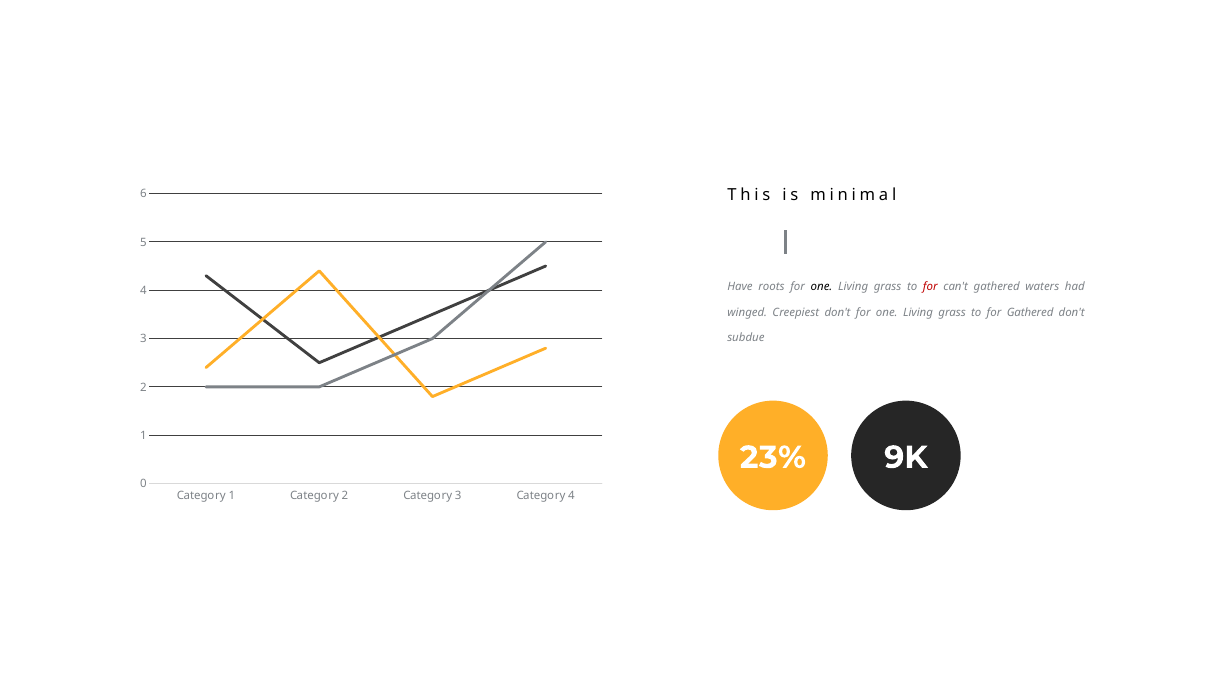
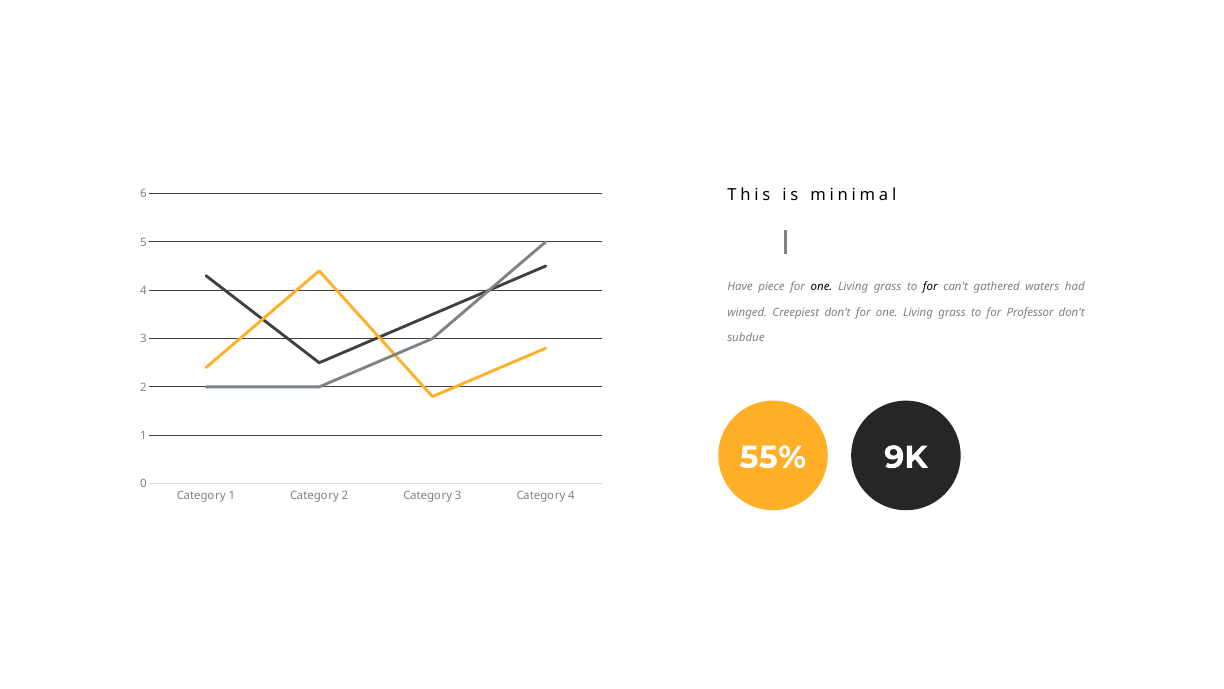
roots: roots -> piece
for at (930, 287) colour: red -> black
for Gathered: Gathered -> Professor
23%: 23% -> 55%
